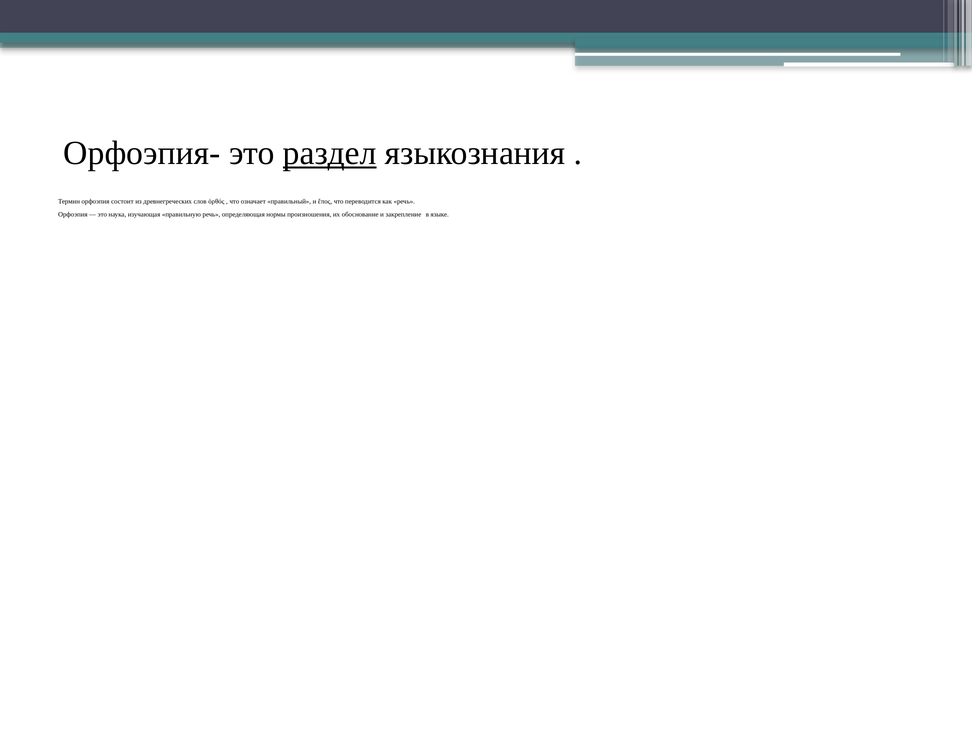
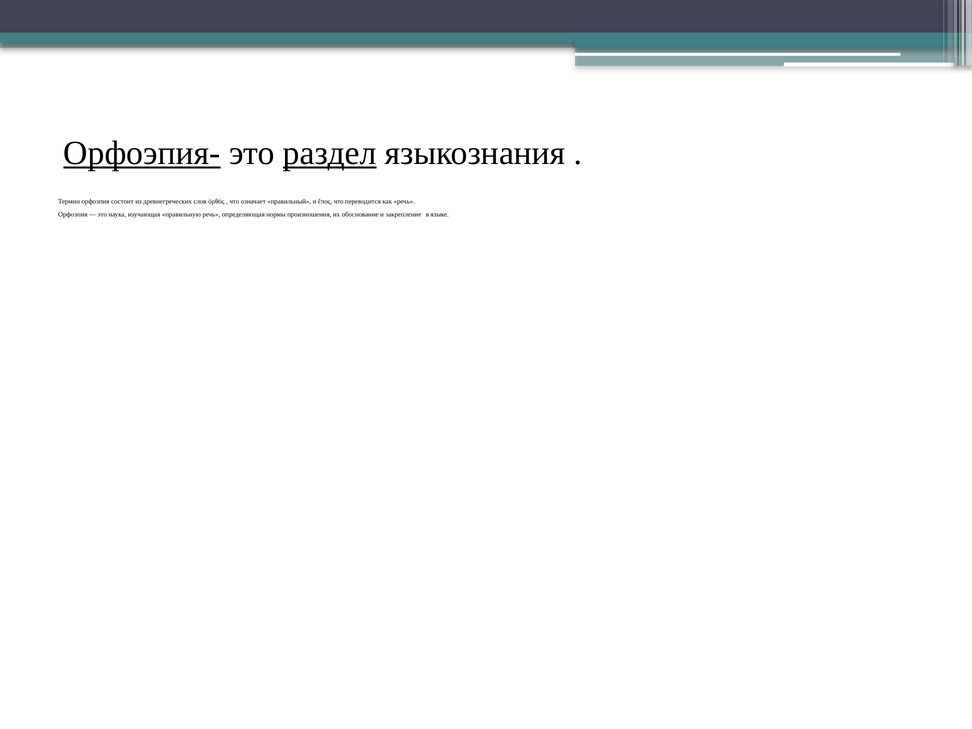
Орфоэпия- underline: none -> present
